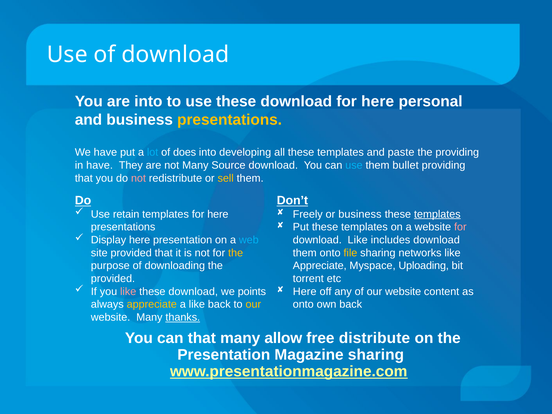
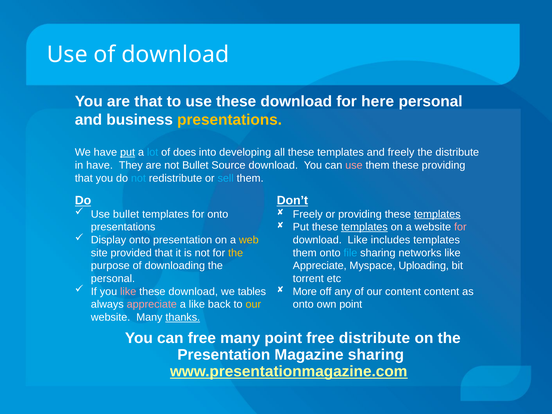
are into: into -> that
put at (128, 152) underline: none -> present
and paste: paste -> freely
the providing: providing -> distribute
not Many: Many -> Bullet
use at (354, 165) colour: light blue -> pink
them bullet: bullet -> these
not at (138, 178) colour: pink -> light blue
sell colour: yellow -> light blue
Use retain: retain -> bullet
templates for here: here -> onto
or business: business -> providing
templates at (364, 227) underline: none -> present
Display here: here -> onto
web colour: light blue -> yellow
includes download: download -> templates
file colour: yellow -> light blue
provided at (113, 279): provided -> personal
points: points -> tables
Here at (305, 291): Here -> More
of our website: website -> content
appreciate at (152, 304) colour: yellow -> pink
own back: back -> point
can that: that -> free
many allow: allow -> point
